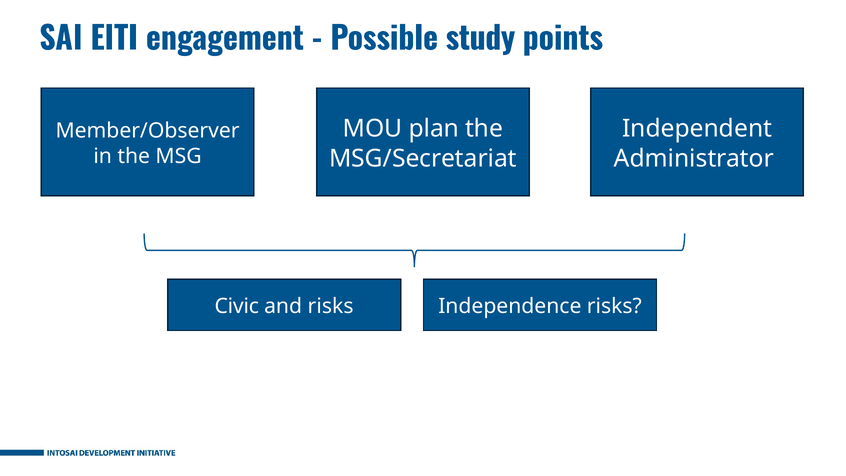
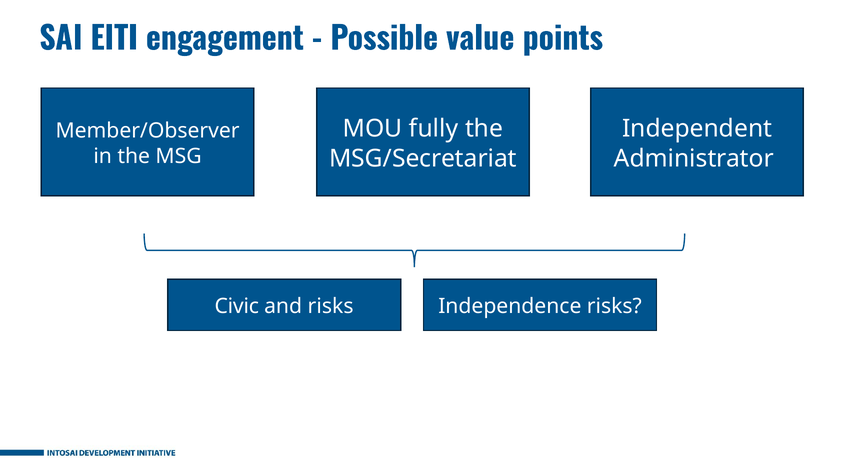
study: study -> value
plan: plan -> fully
